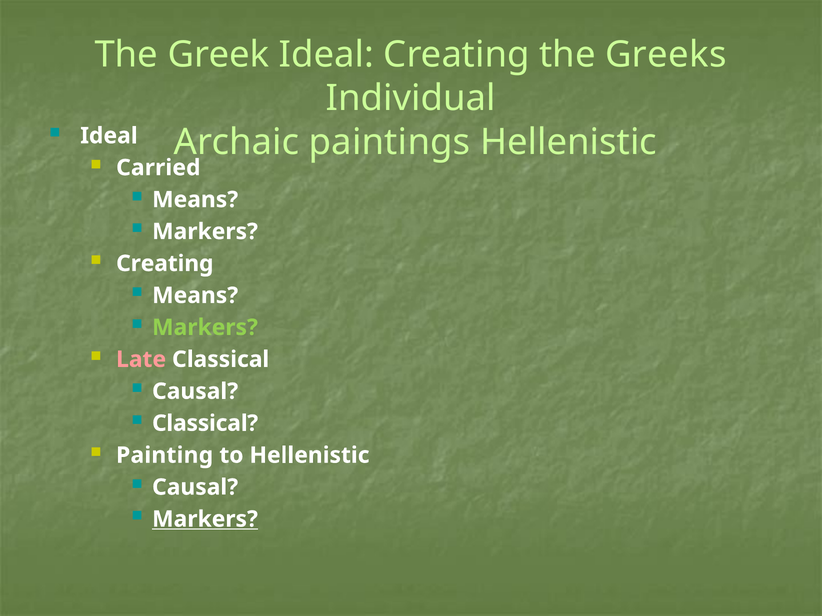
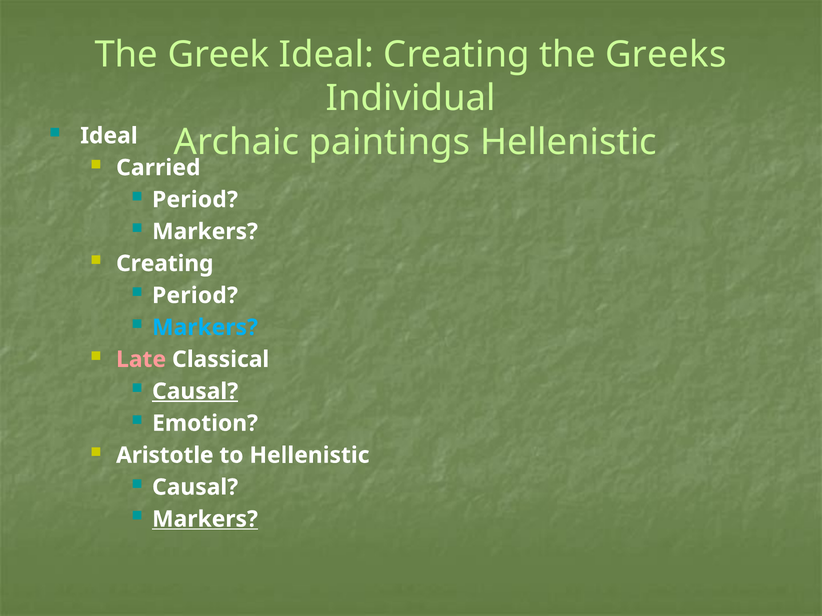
Means at (195, 200): Means -> Period
Means at (195, 296): Means -> Period
Markers at (205, 328) colour: light green -> light blue
Causal at (195, 392) underline: none -> present
Classical at (205, 424): Classical -> Emotion
Painting: Painting -> Aristotle
